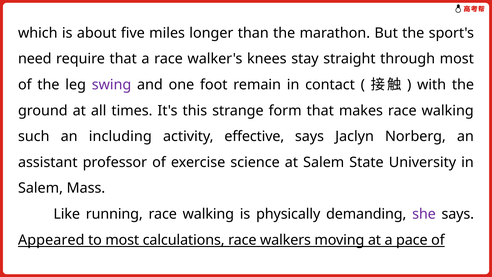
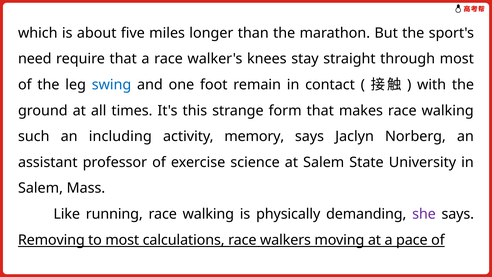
swing colour: purple -> blue
effective: effective -> memory
Appeared: Appeared -> Removing
